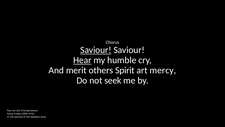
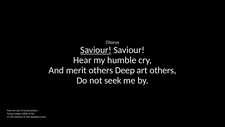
Hear underline: present -> none
Spirit: Spirit -> Deep
art mercy: mercy -> others
